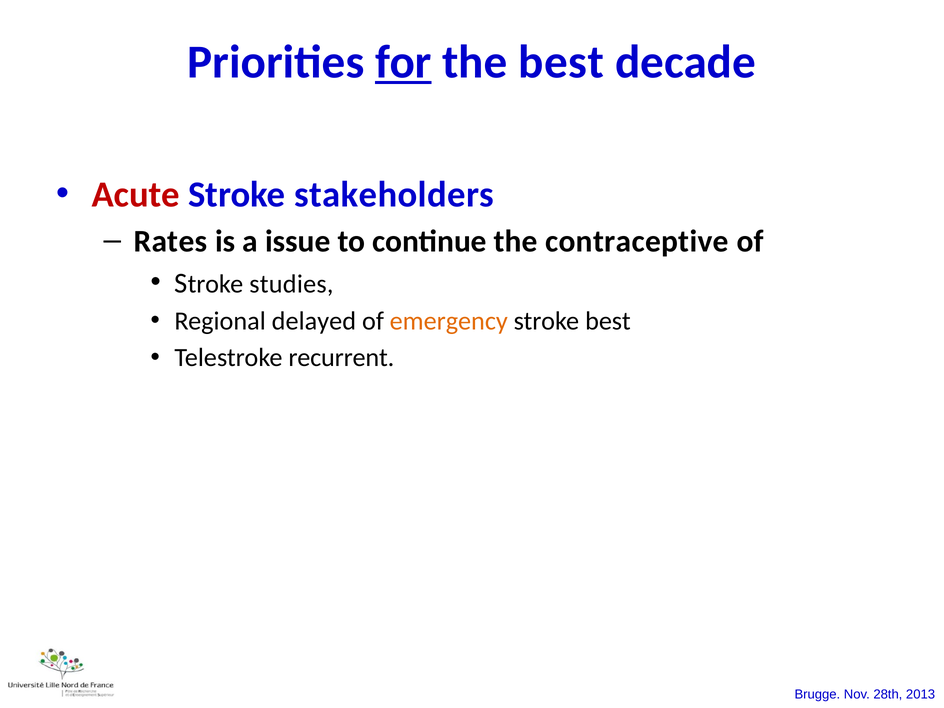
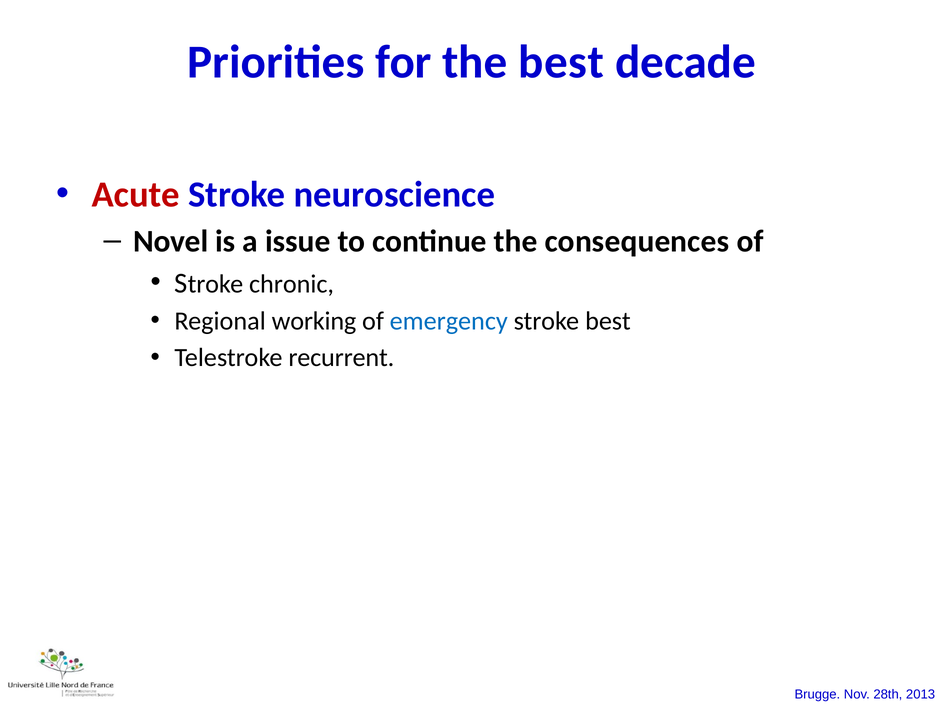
for underline: present -> none
stakeholders: stakeholders -> neuroscience
Rates: Rates -> Novel
contraceptive: contraceptive -> consequences
studies: studies -> chronic
delayed: delayed -> working
emergency colour: orange -> blue
